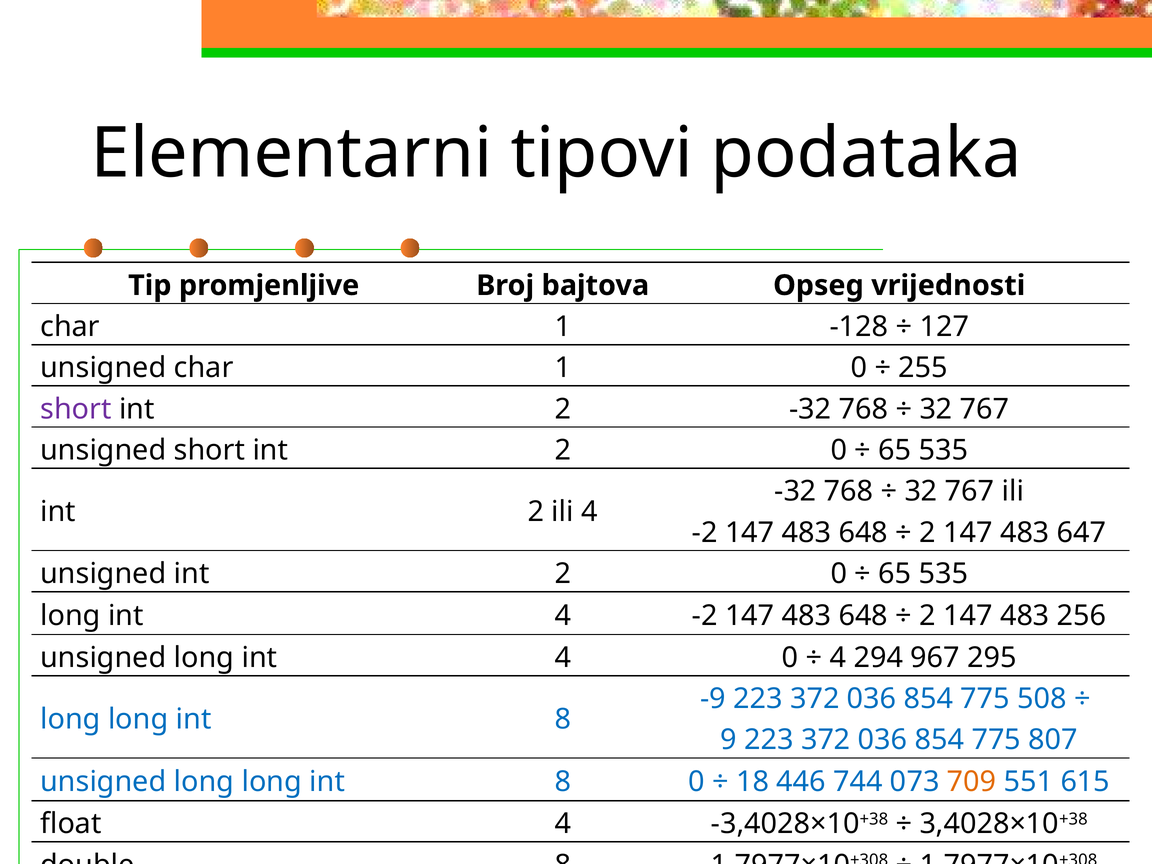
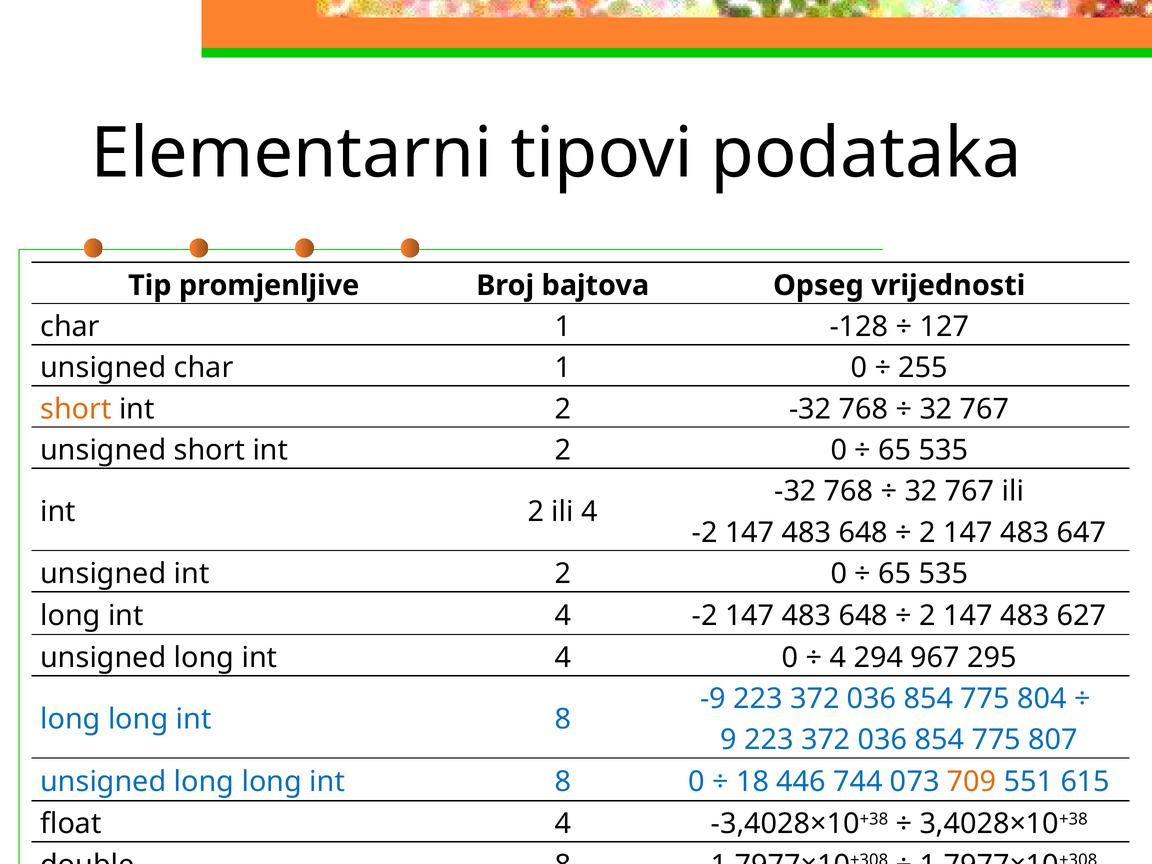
short at (76, 409) colour: purple -> orange
256: 256 -> 627
508: 508 -> 804
